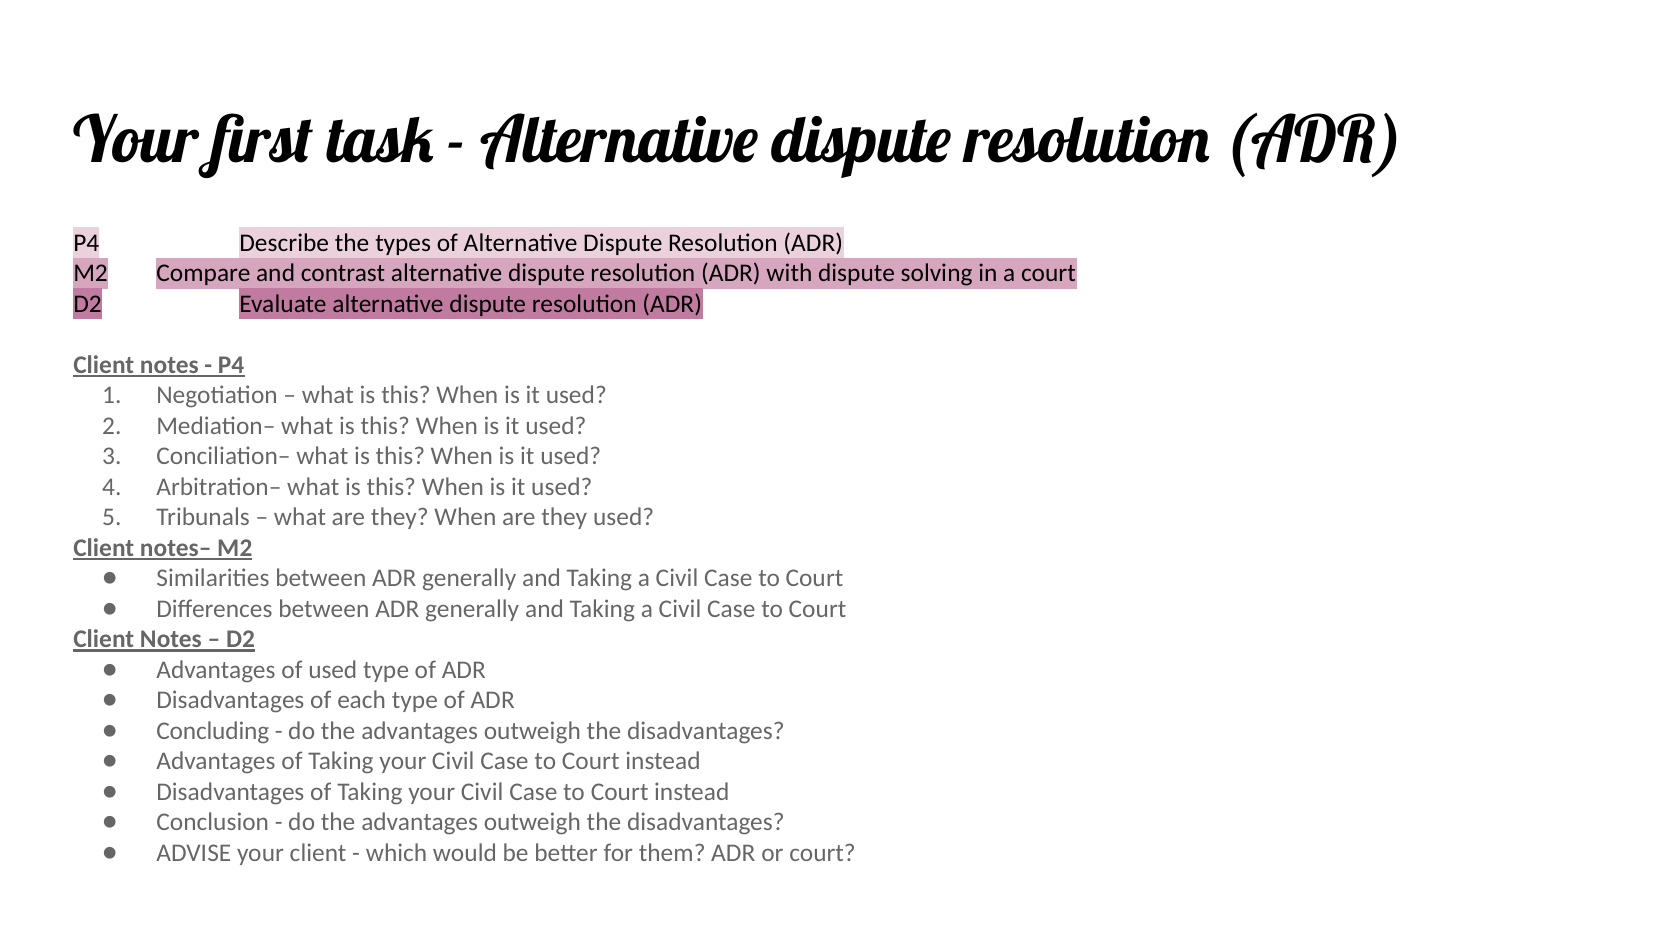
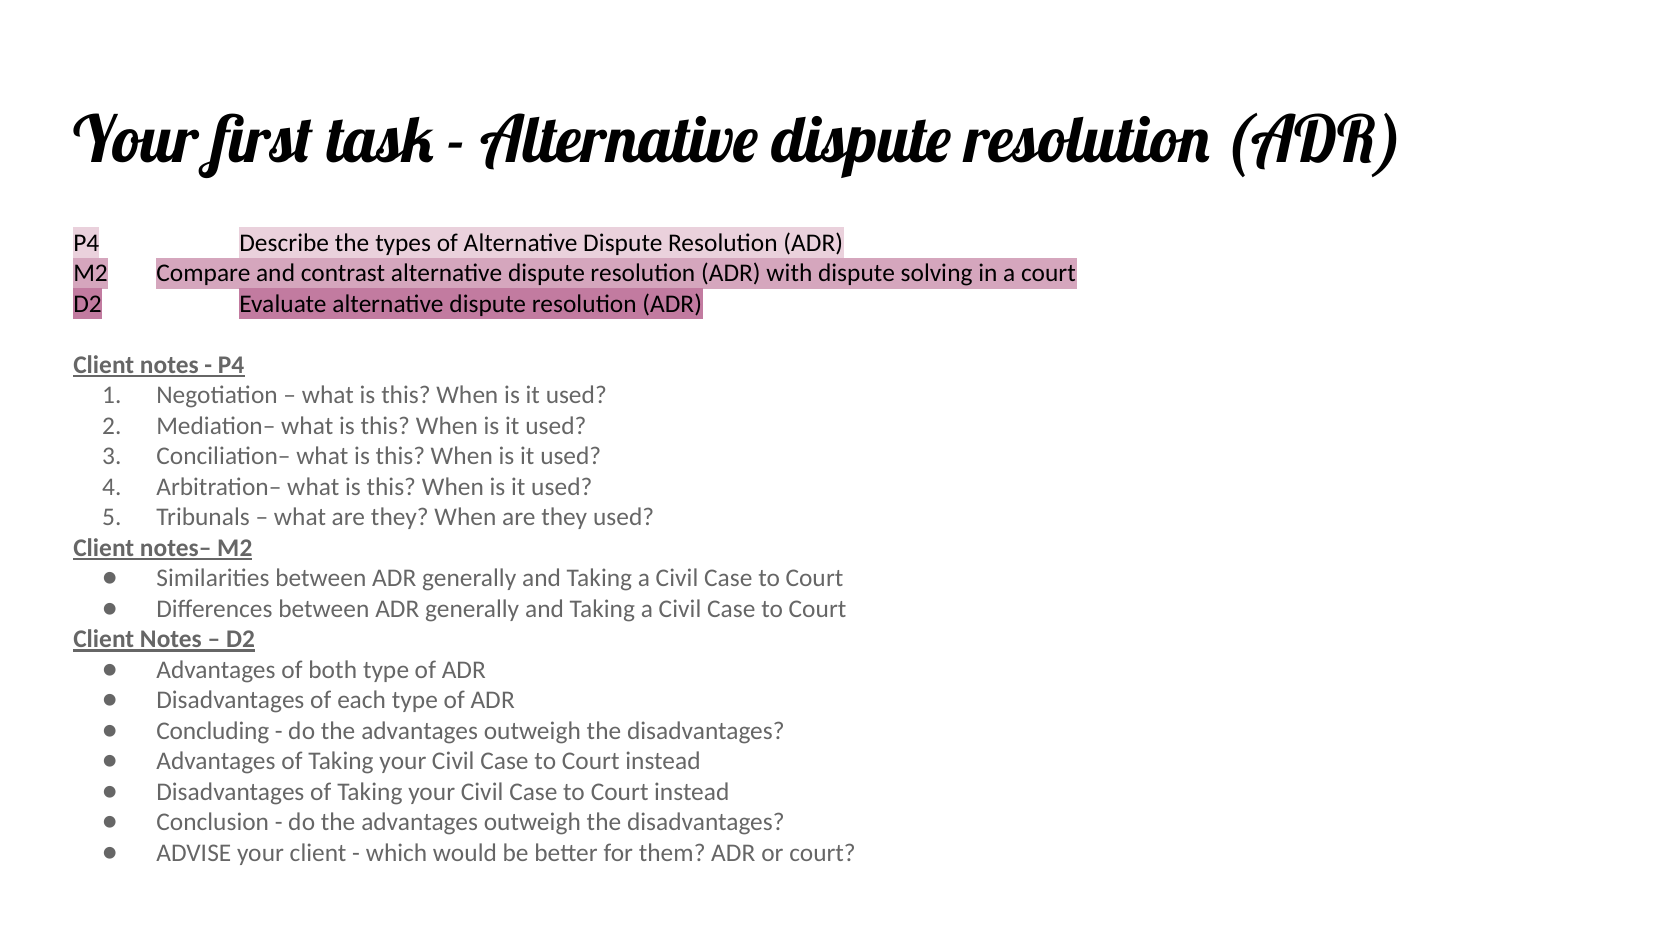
of used: used -> both
